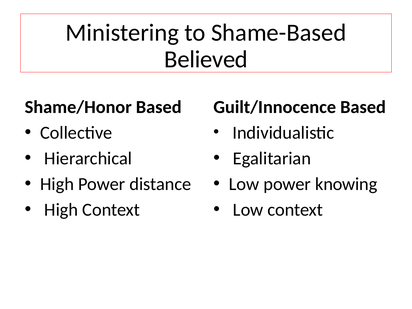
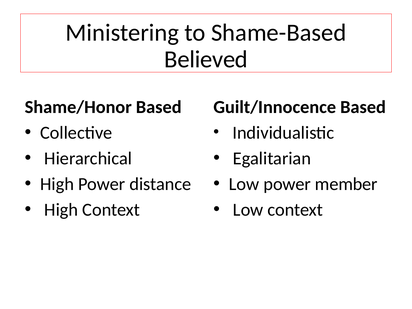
knowing: knowing -> member
